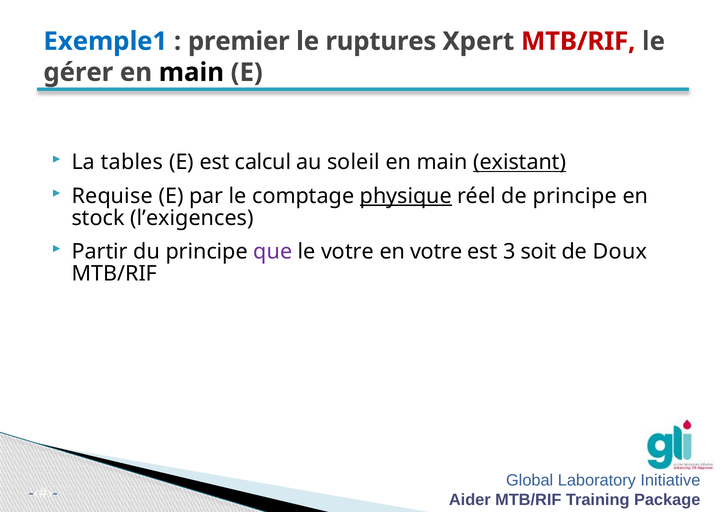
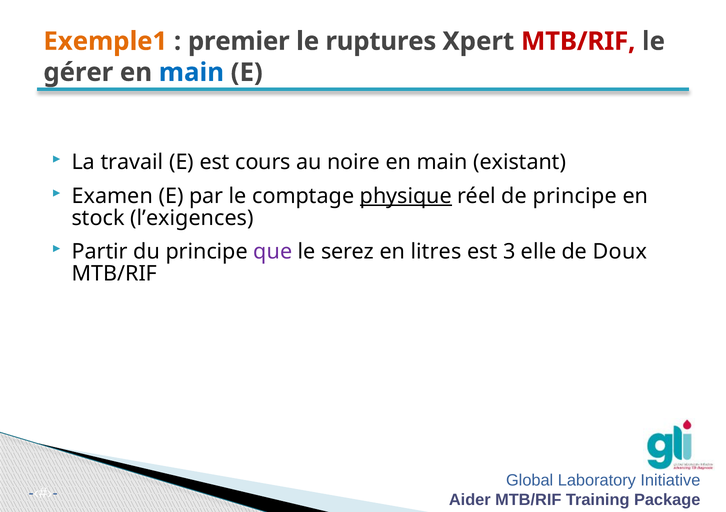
Exemple1 colour: blue -> orange
main at (191, 72) colour: black -> blue
tables: tables -> travail
calcul: calcul -> cours
soleil: soleil -> noire
existant underline: present -> none
Requise: Requise -> Examen
le votre: votre -> serez
en votre: votre -> litres
soit: soit -> elle
